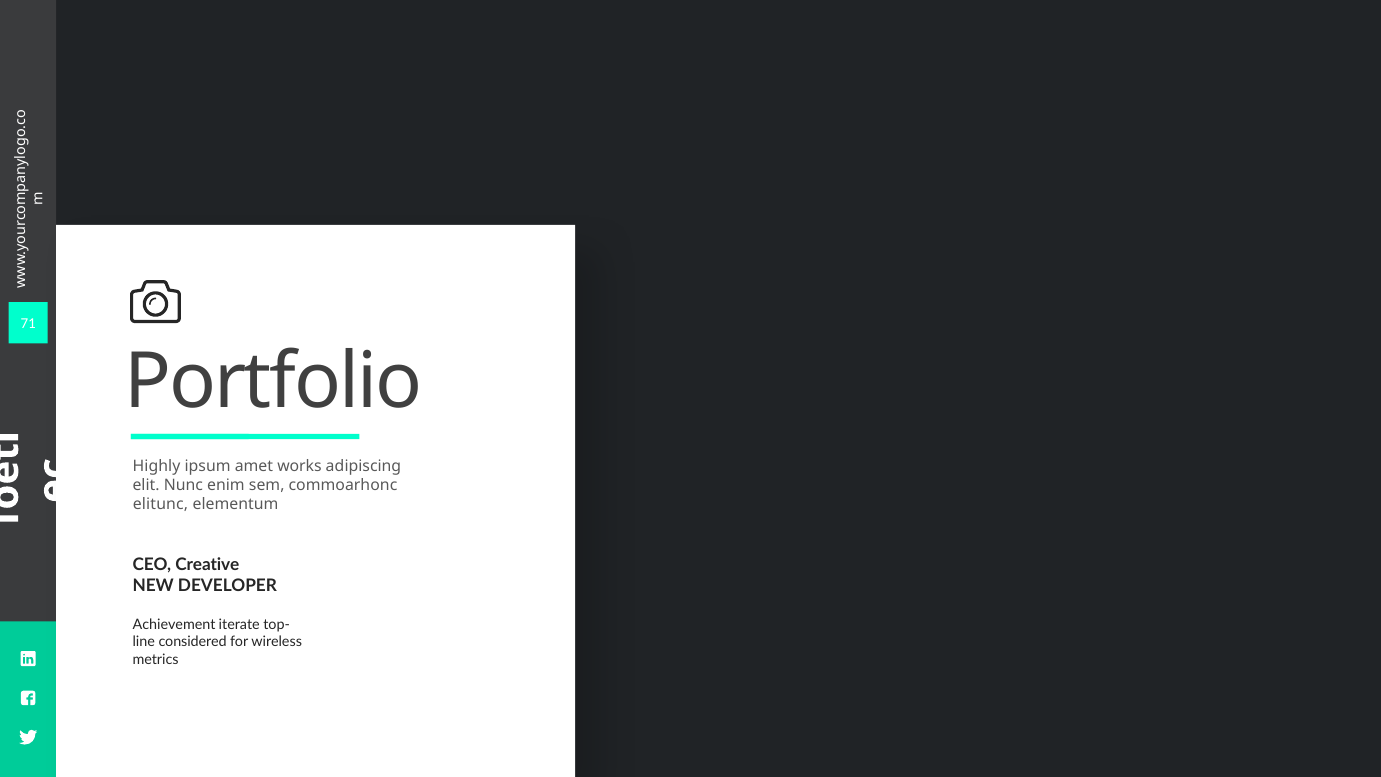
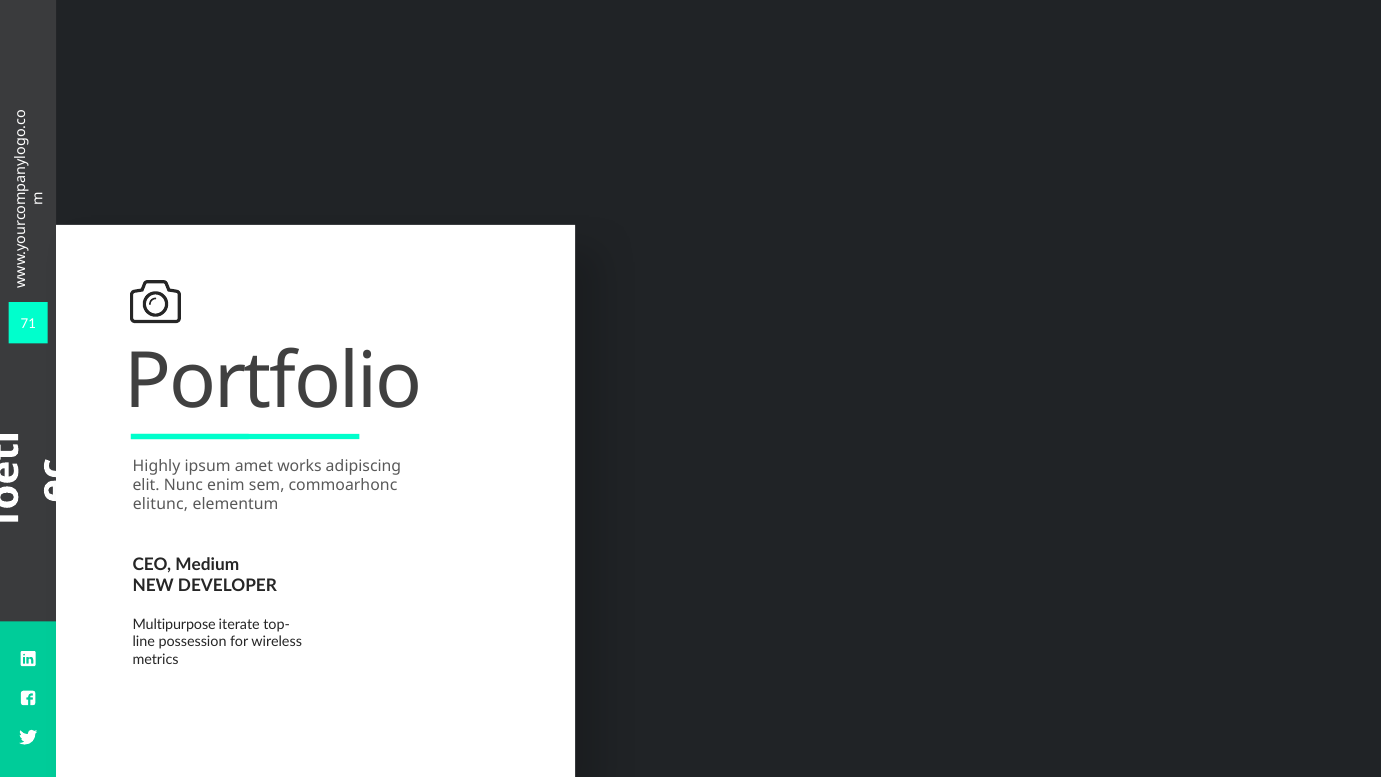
Creative: Creative -> Medium
Achievement: Achievement -> Multipurpose
considered: considered -> possession
